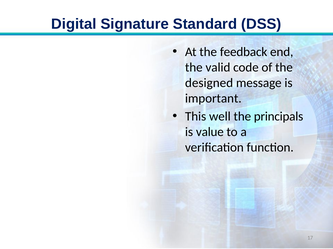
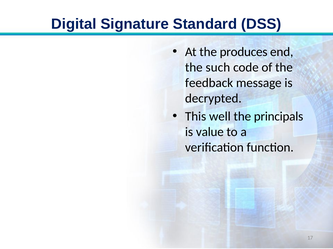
feedback: feedback -> produces
valid: valid -> such
designed: designed -> feedback
important: important -> decrypted
